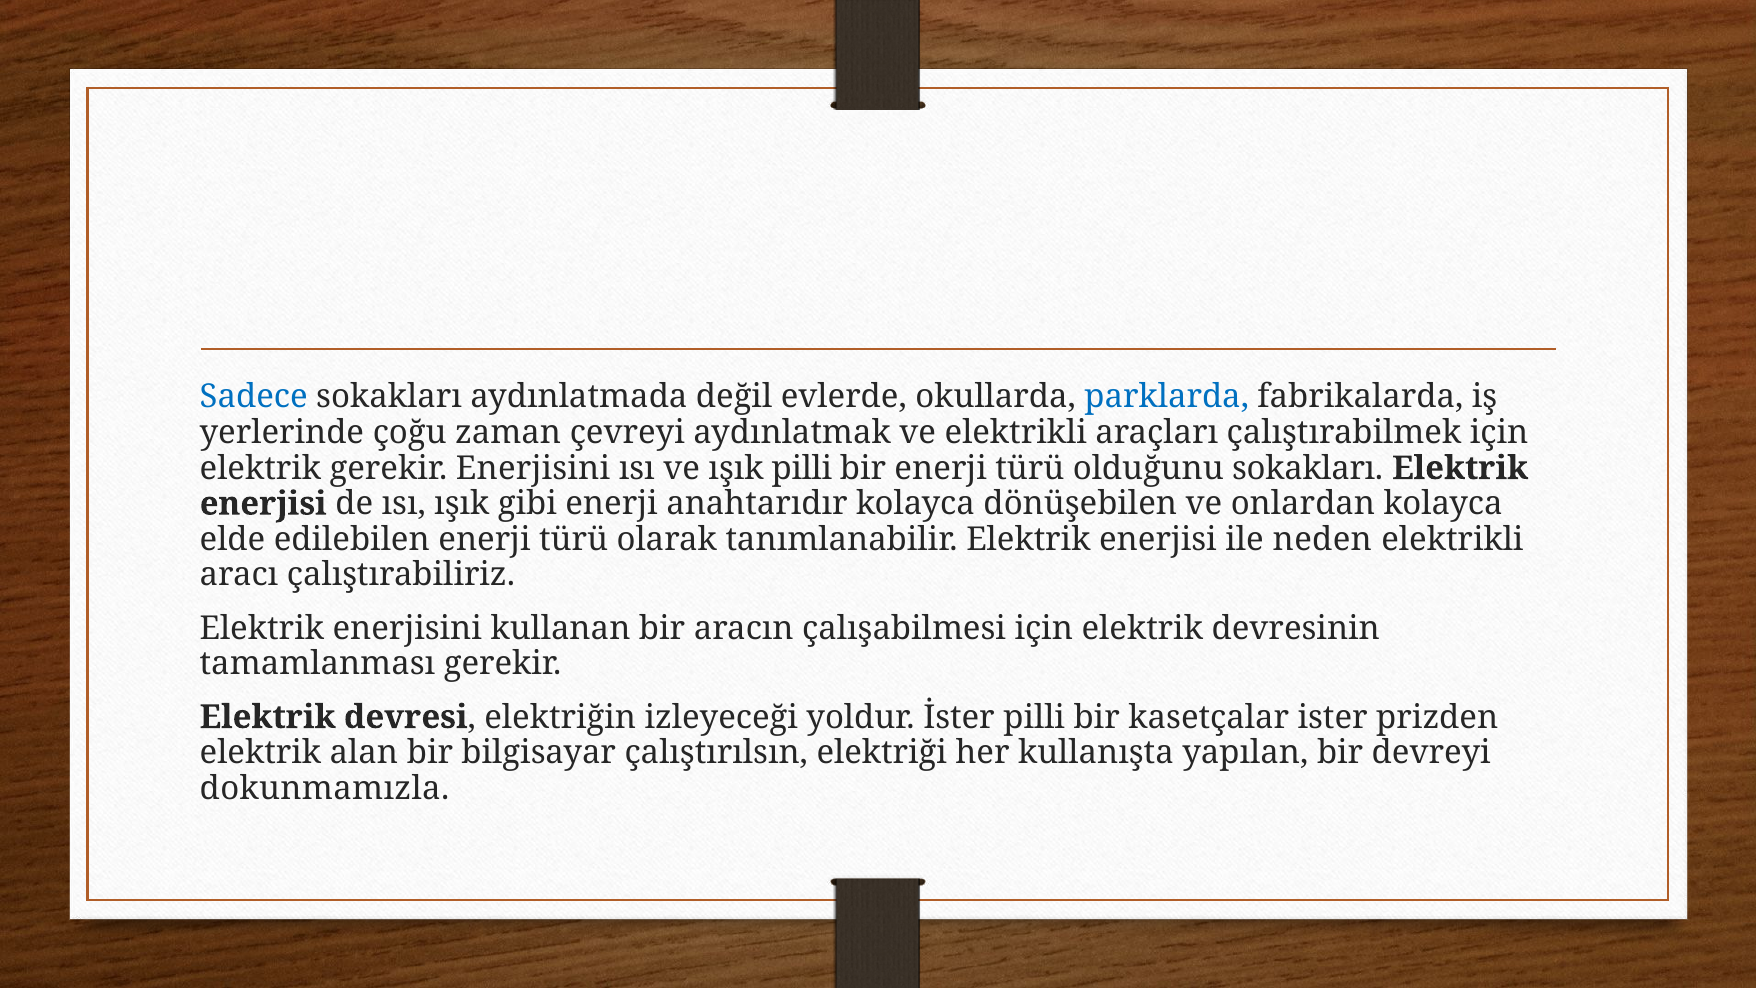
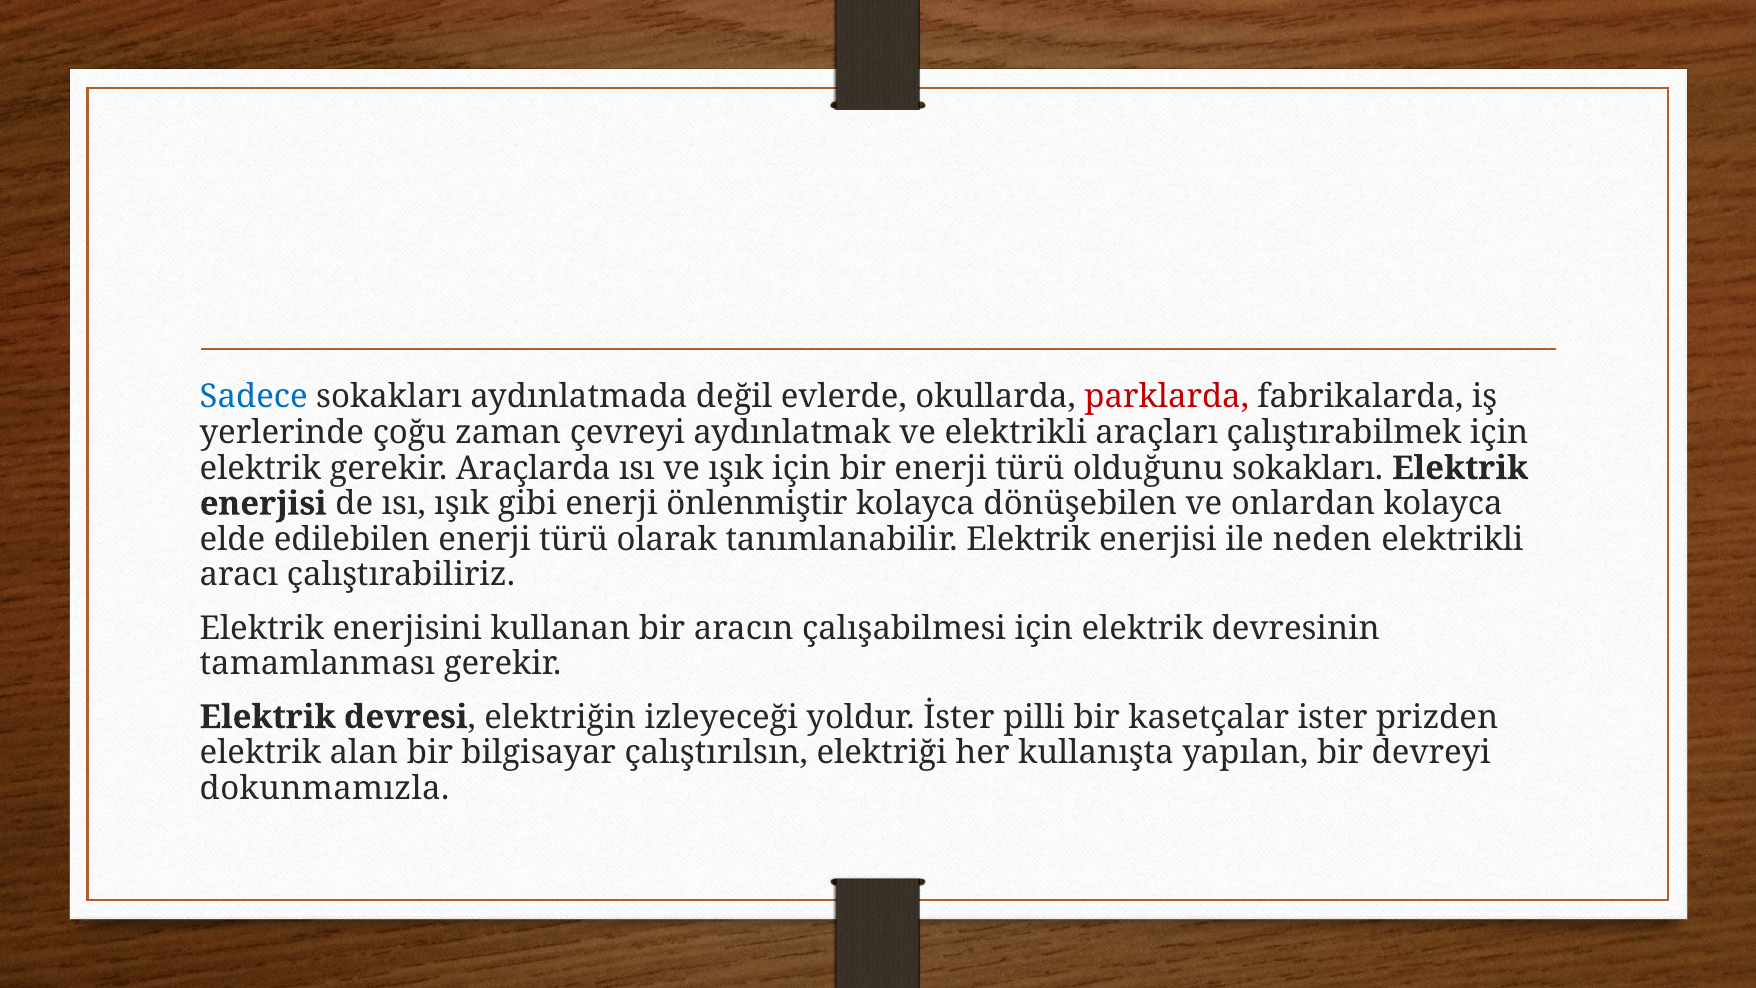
parklarda colour: blue -> red
gerekir Enerjisini: Enerjisini -> Araçlarda
ışık pilli: pilli -> için
anahtarıdır: anahtarıdır -> önlenmiştir
